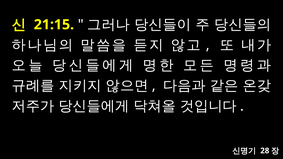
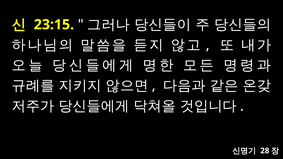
21:15: 21:15 -> 23:15
